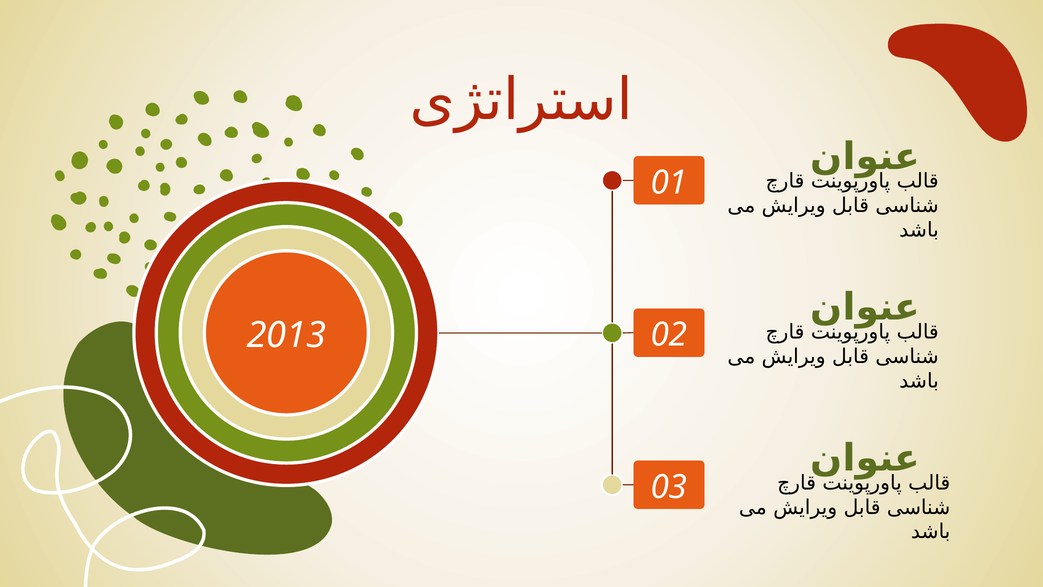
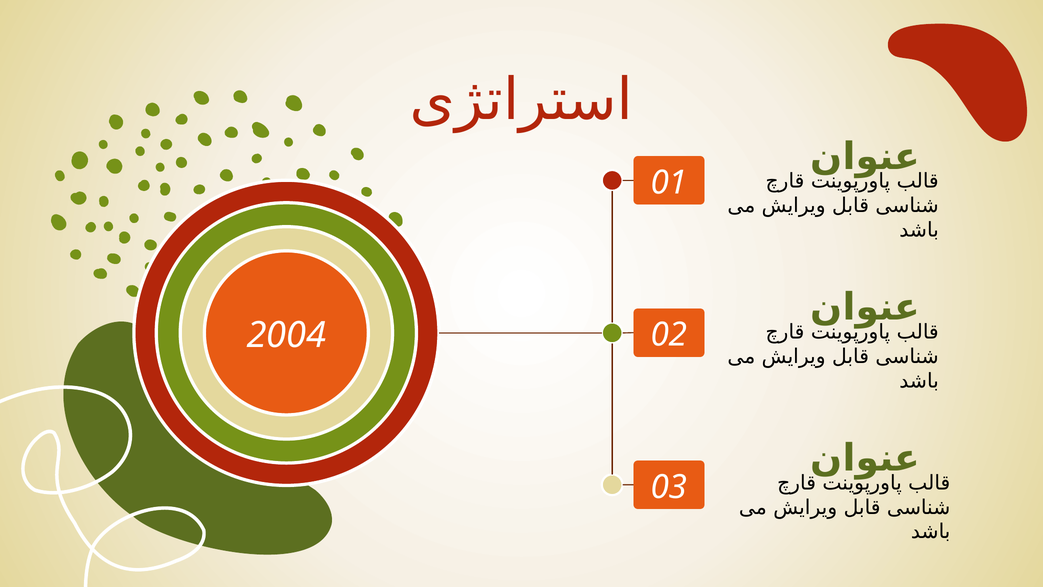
2013: 2013 -> 2004
